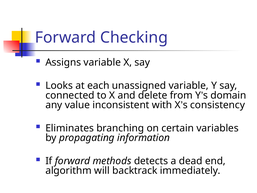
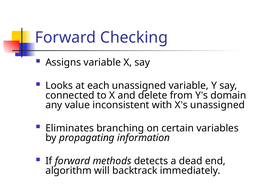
consistency at (218, 105): consistency -> unassigned
